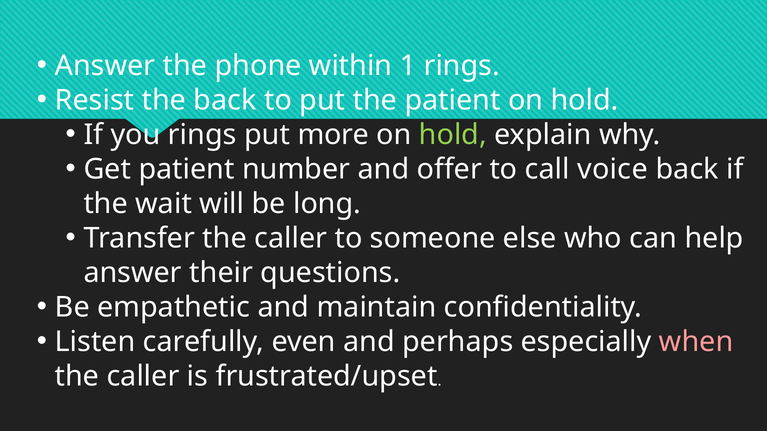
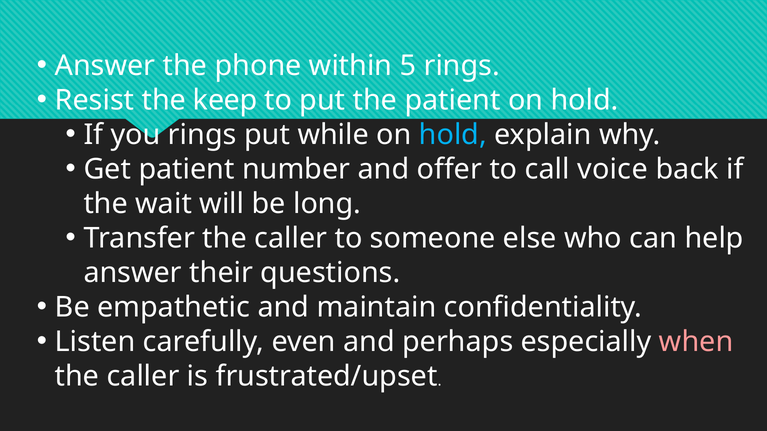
1: 1 -> 5
the back: back -> keep
more: more -> while
hold at (453, 135) colour: light green -> light blue
